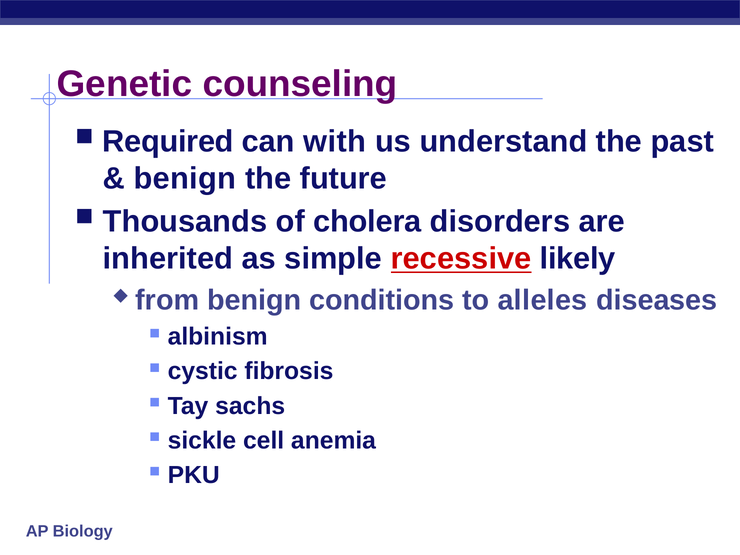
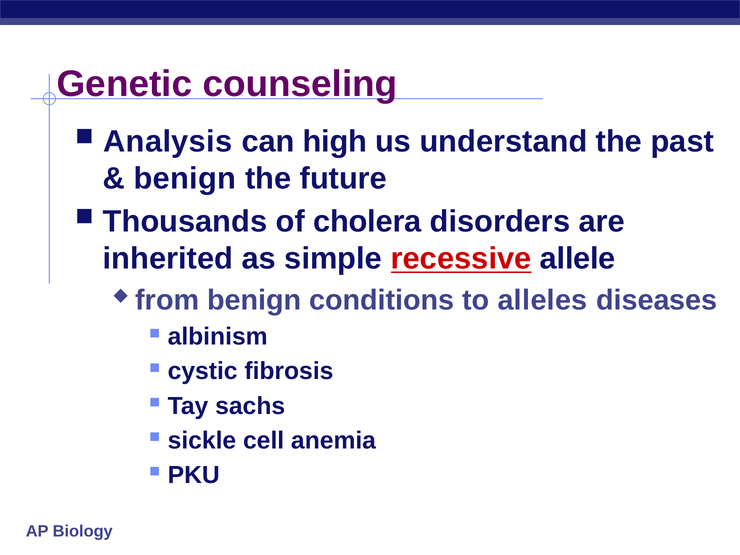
Required: Required -> Analysis
with: with -> high
likely: likely -> allele
